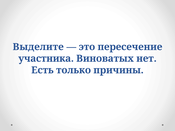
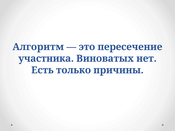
Выделите: Выделите -> Алгоритм
